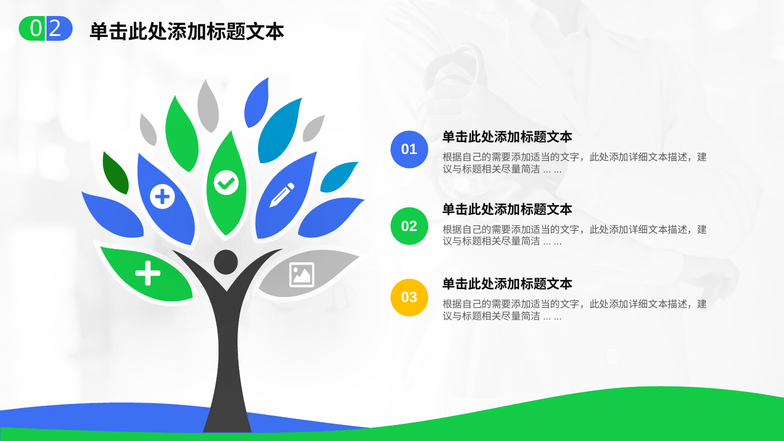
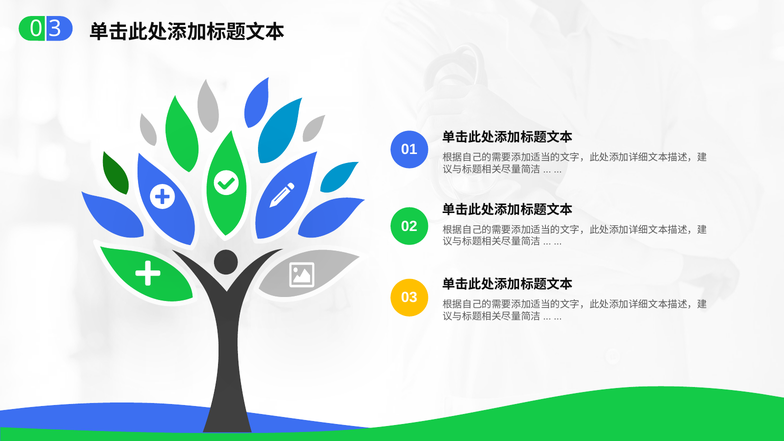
2: 2 -> 3
